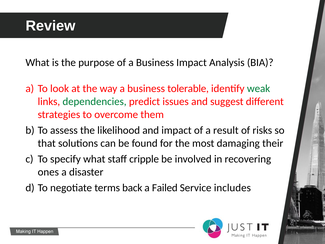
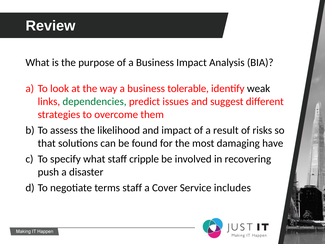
weak colour: green -> black
their: their -> have
ones: ones -> push
terms back: back -> staff
Failed: Failed -> Cover
